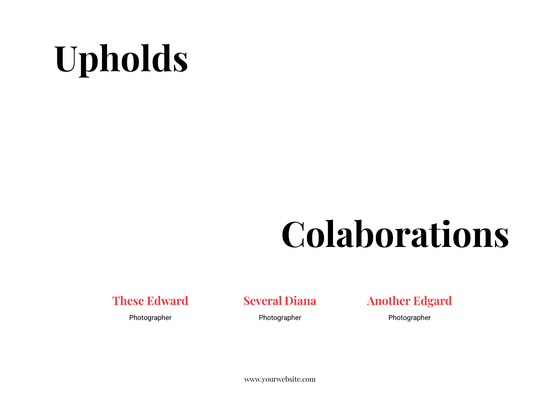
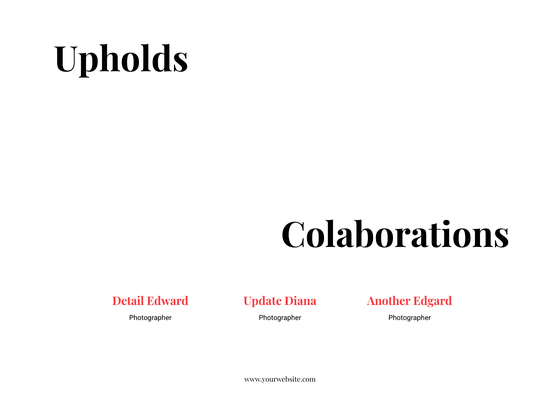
These: These -> Detail
Several: Several -> Update
